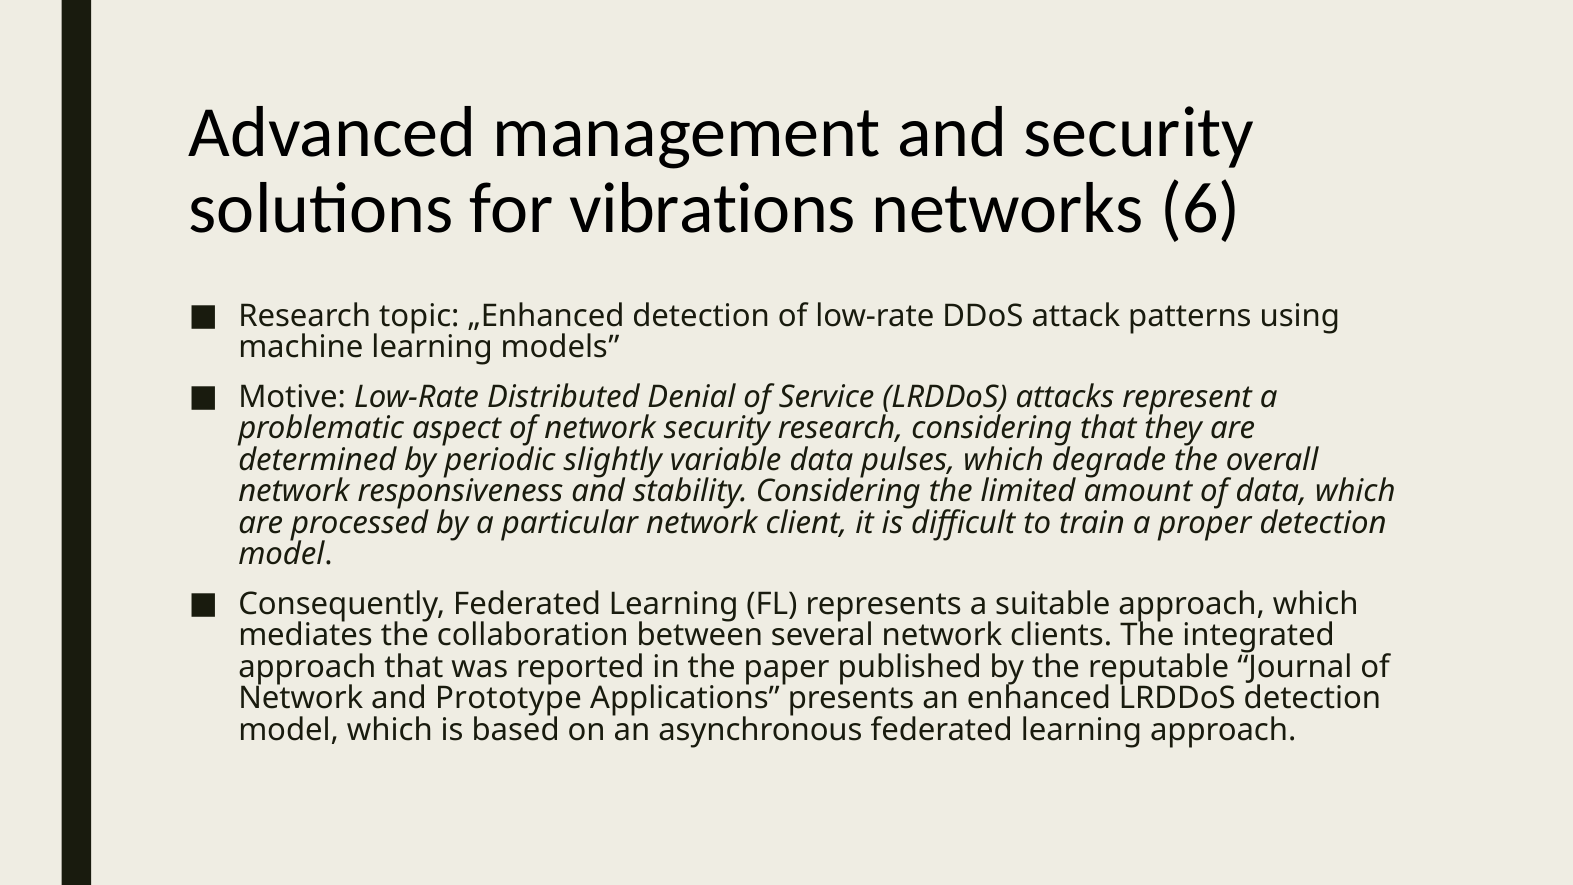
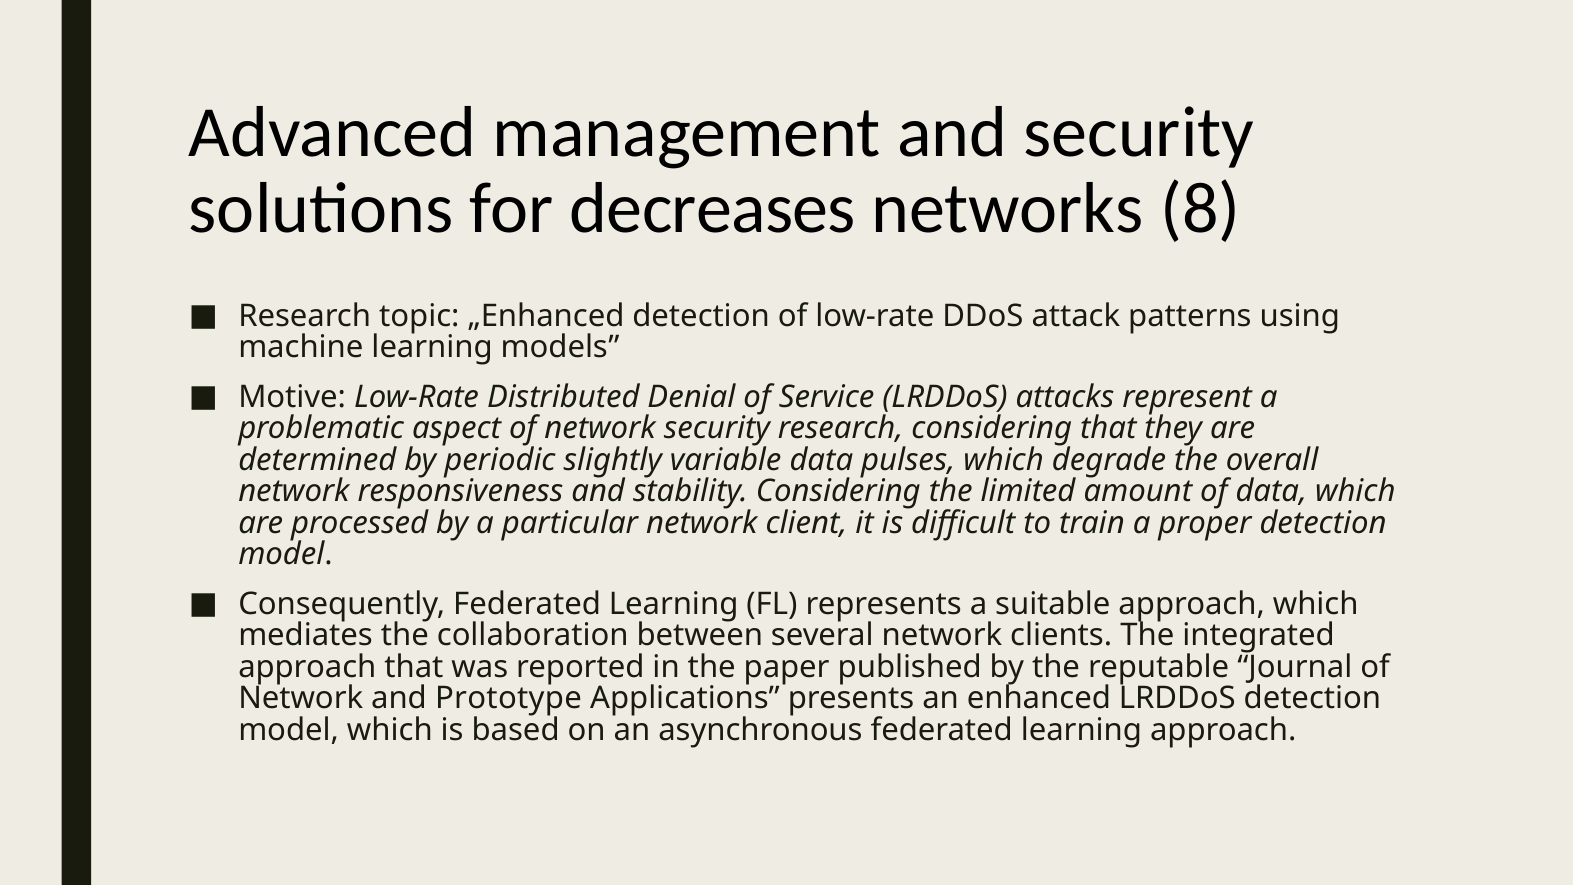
vibrations: vibrations -> decreases
6: 6 -> 8
